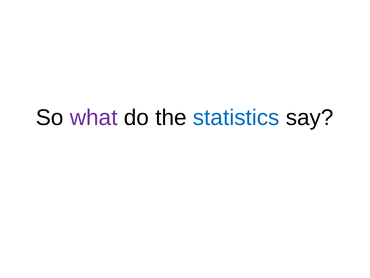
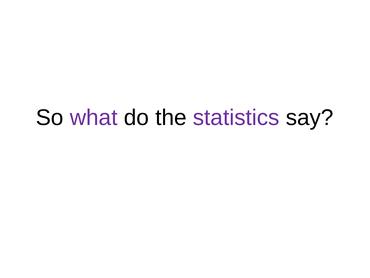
statistics colour: blue -> purple
